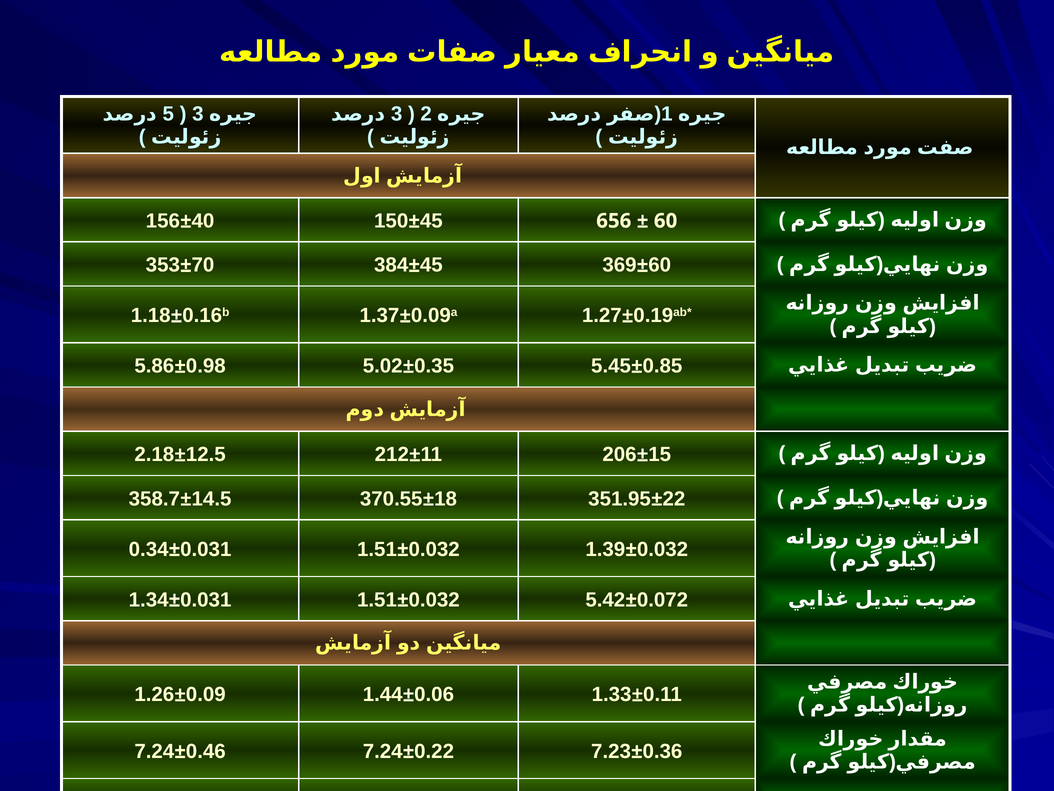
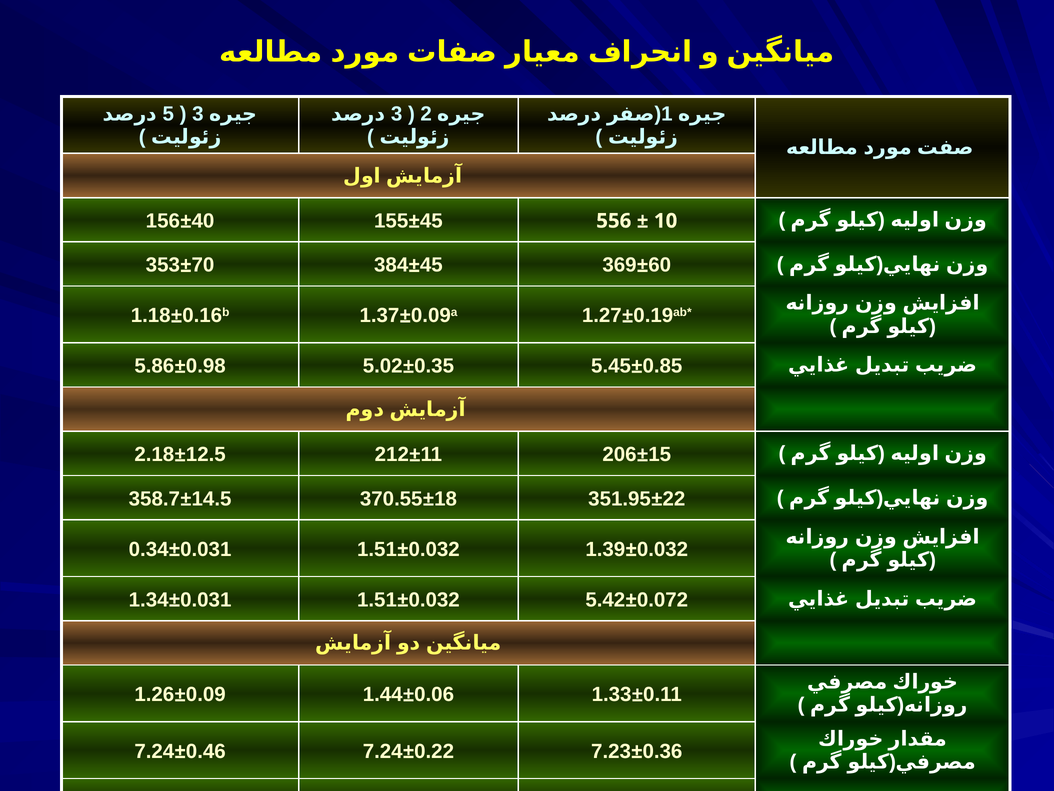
150: 150 -> 155
656: 656 -> 556
60 at (666, 221): 60 -> 10
